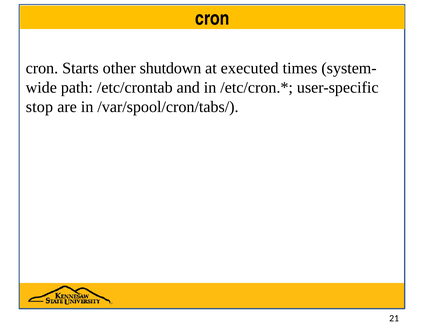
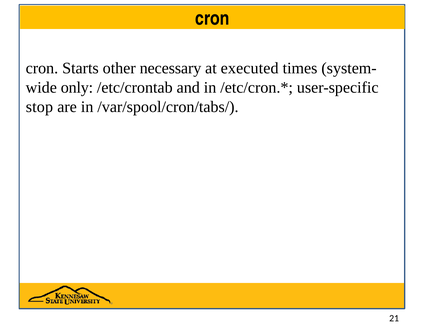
shutdown: shutdown -> necessary
path: path -> only
